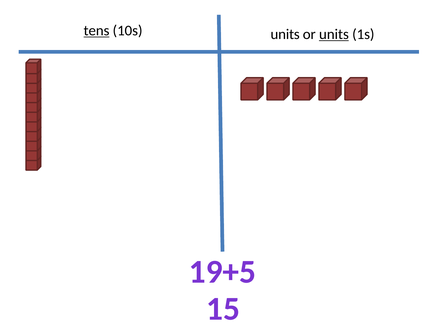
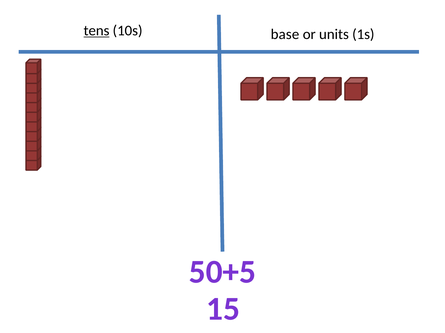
10s units: units -> base
units at (334, 34) underline: present -> none
19+5: 19+5 -> 50+5
